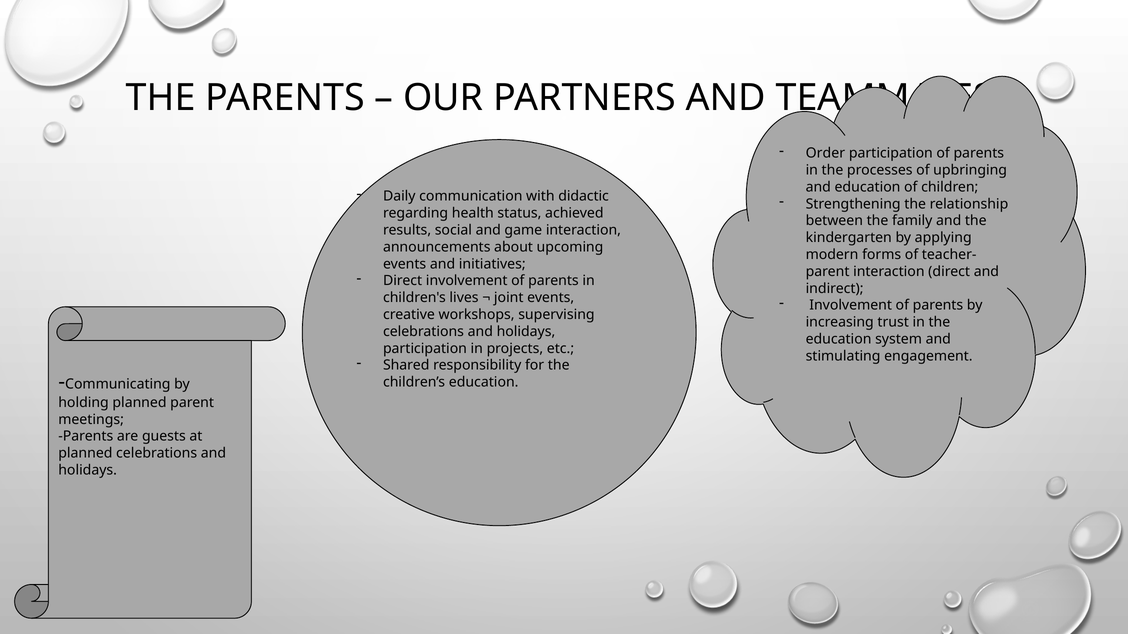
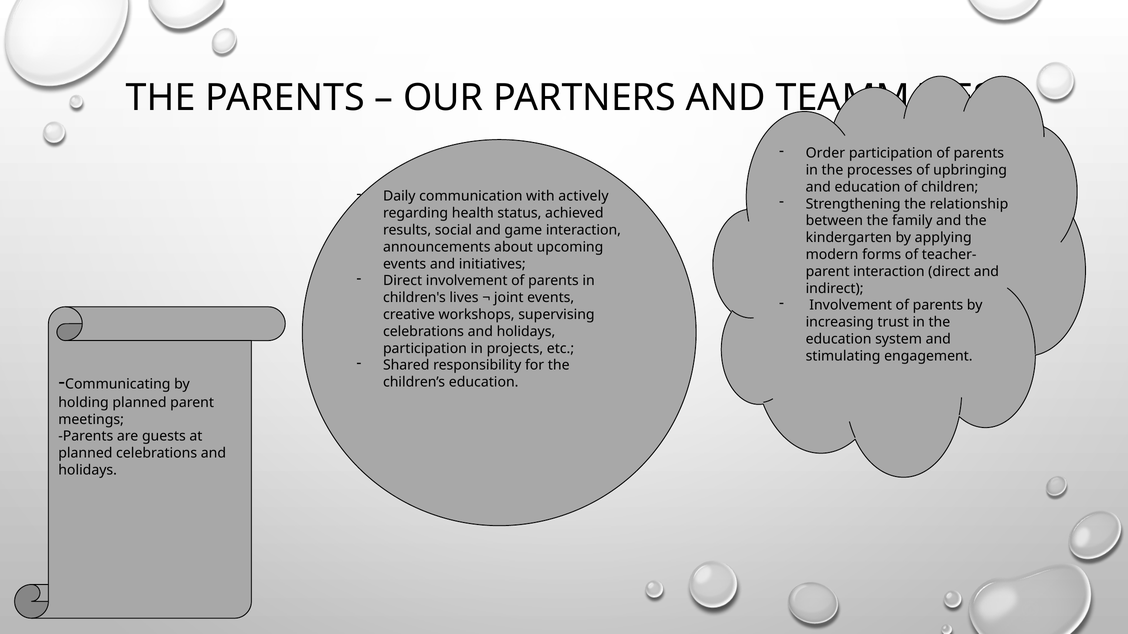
didactic: didactic -> actively
